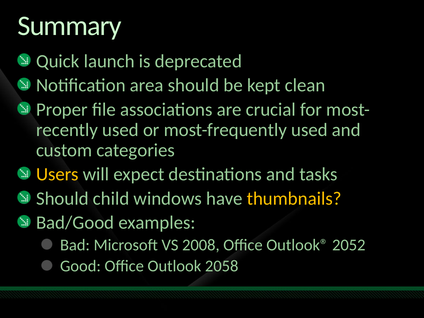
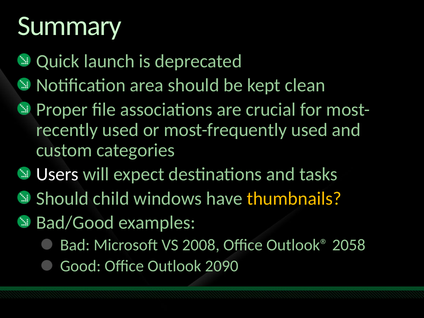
Users colour: yellow -> white
2052: 2052 -> 2058
2058: 2058 -> 2090
